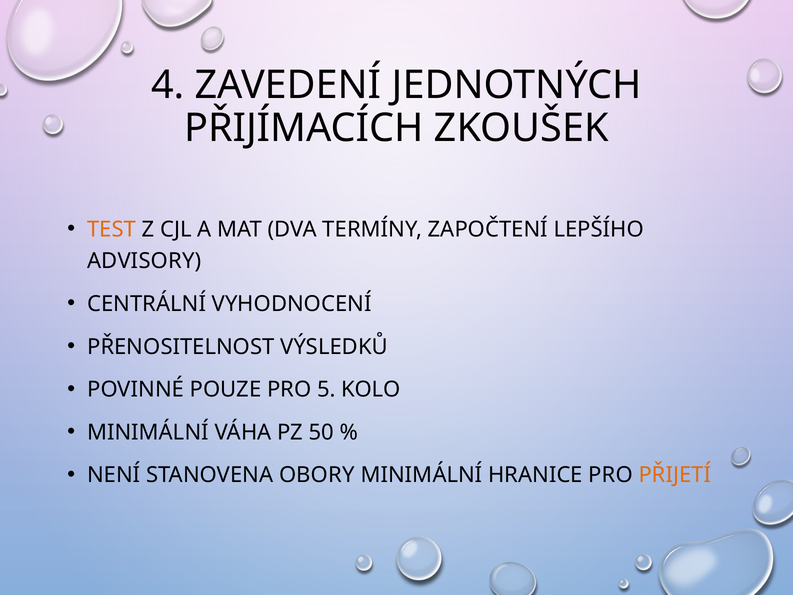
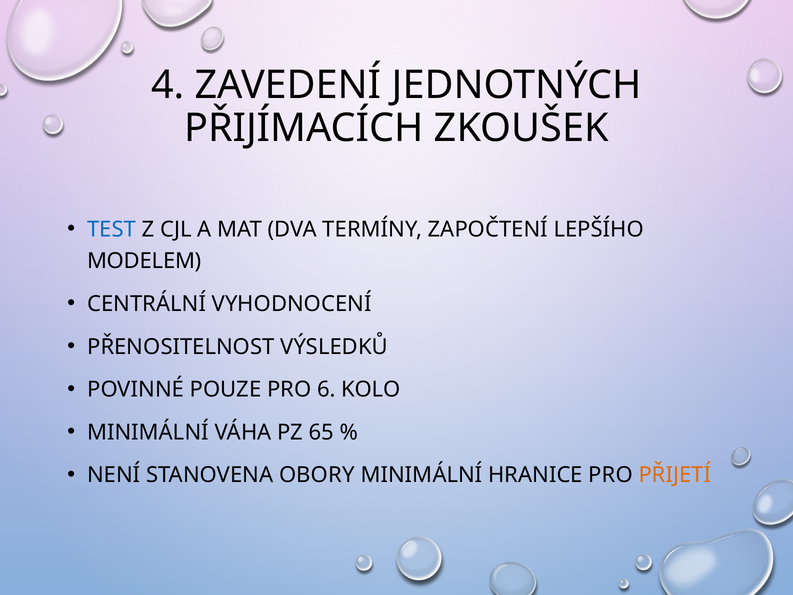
TEST colour: orange -> blue
ADVISORY: ADVISORY -> MODELEM
5: 5 -> 6
50: 50 -> 65
